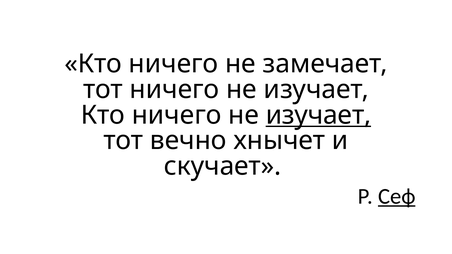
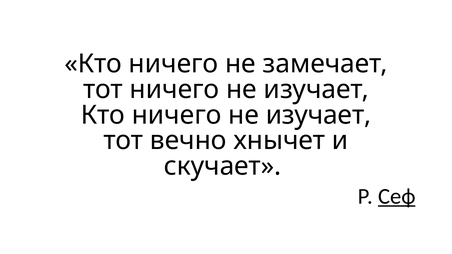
изучает at (318, 115) underline: present -> none
